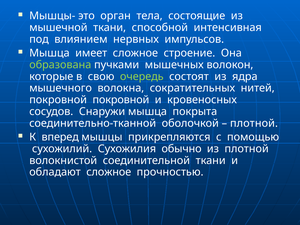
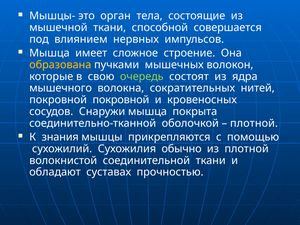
интенсивная: интенсивная -> совершается
образована colour: light green -> yellow
вперед: вперед -> знания
обладают сложное: сложное -> суставах
